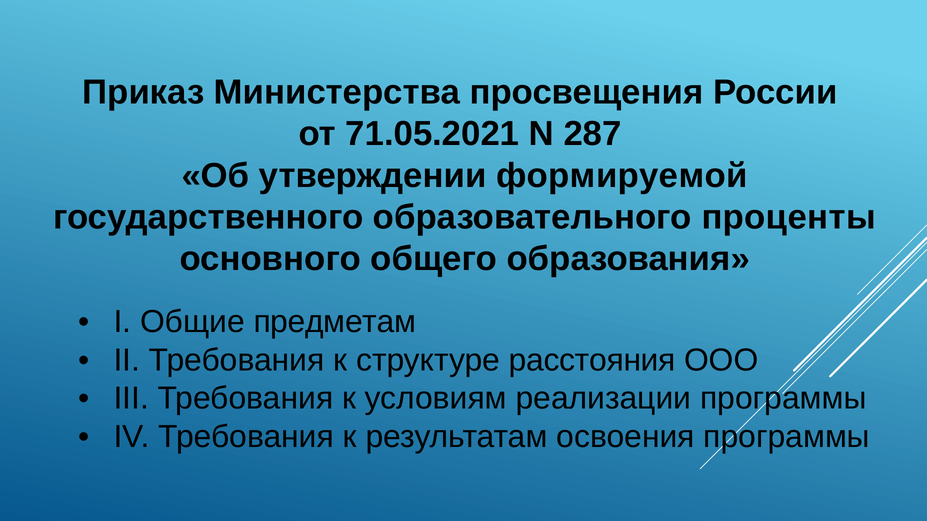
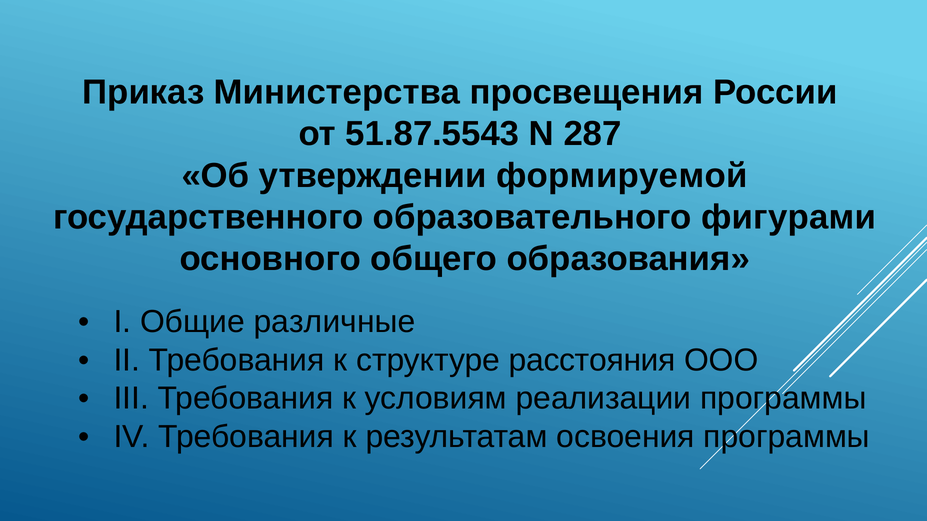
71.05.2021: 71.05.2021 -> 51.87.5543
проценты: проценты -> фигурами
предметам: предметам -> различные
